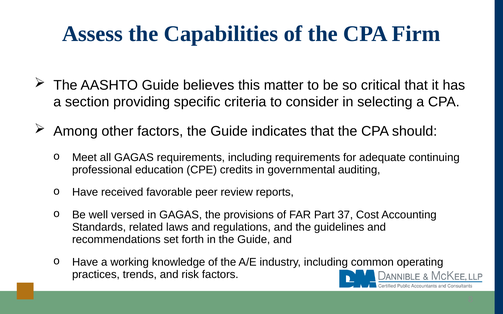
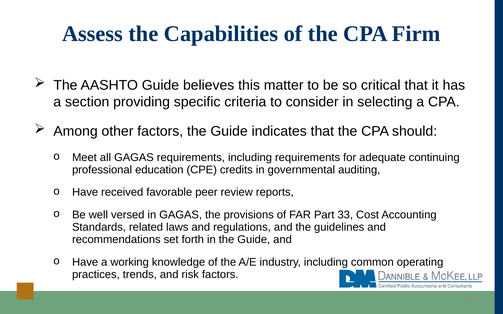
37: 37 -> 33
